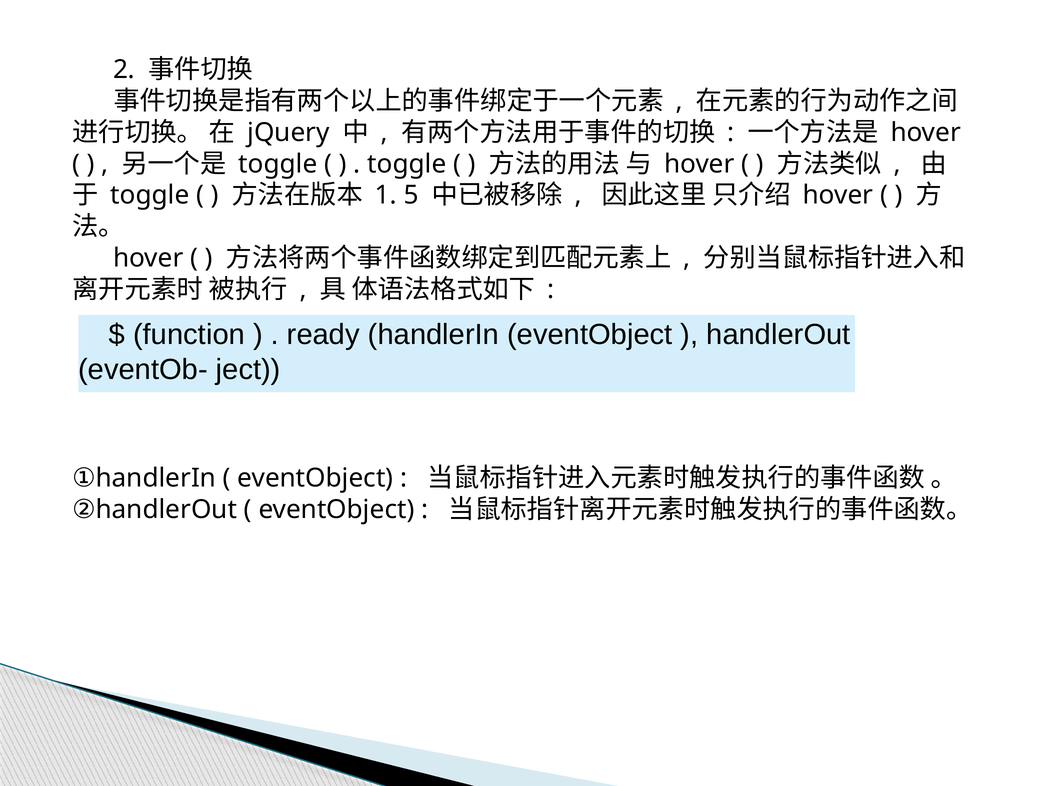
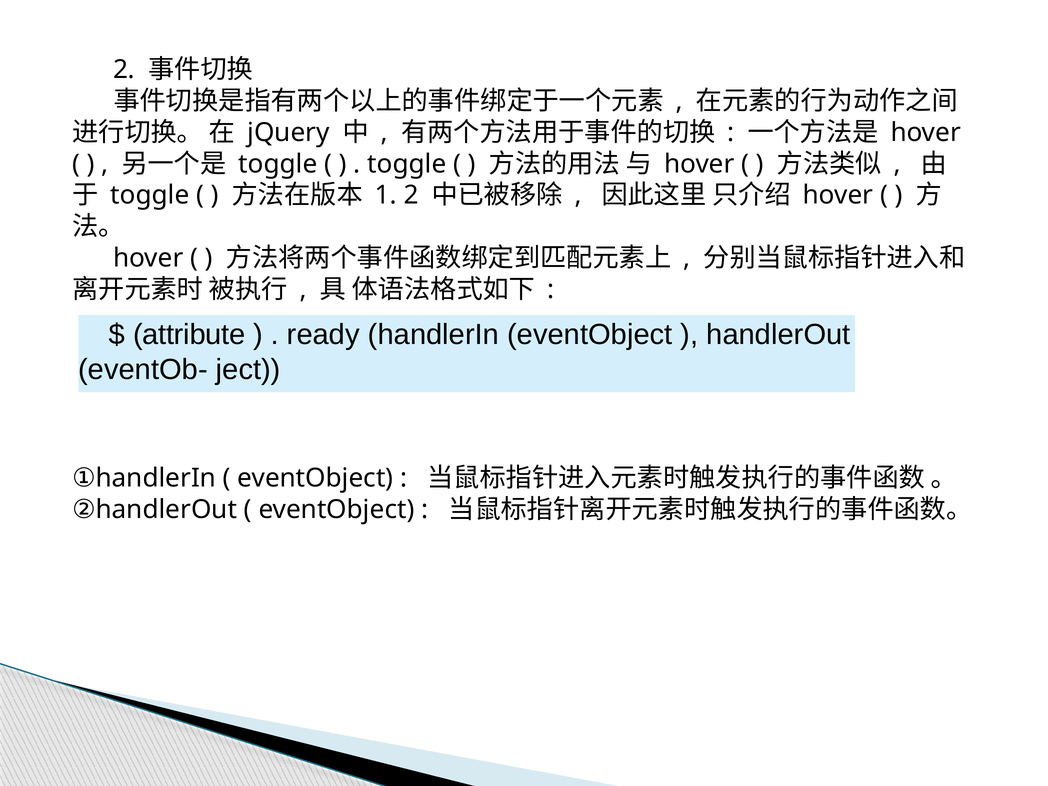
1 5: 5 -> 2
function: function -> attribute
